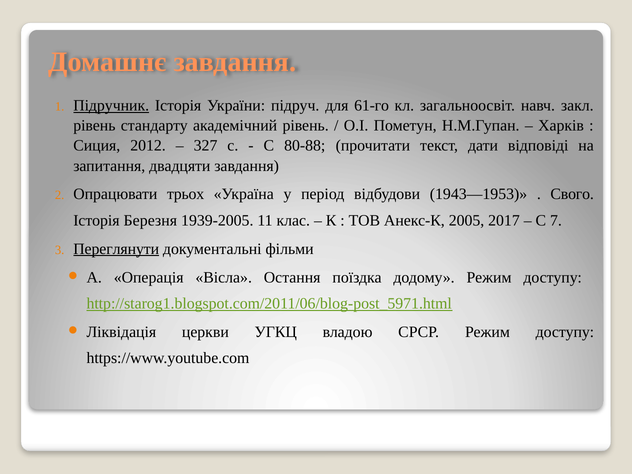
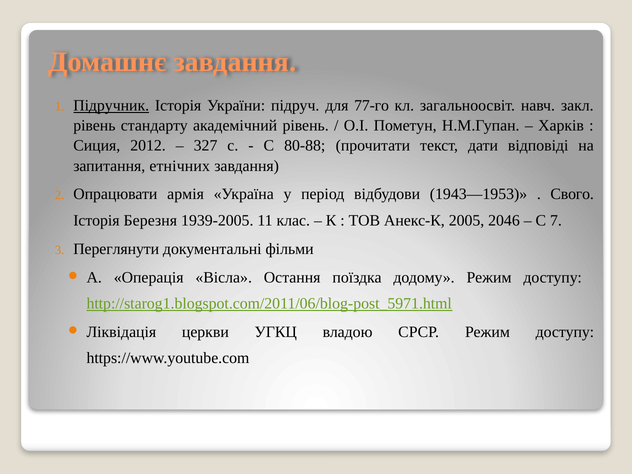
61-го: 61-го -> 77-го
двадцяти: двадцяти -> етнічних
трьох: трьох -> армія
2017: 2017 -> 2046
Переглянути underline: present -> none
